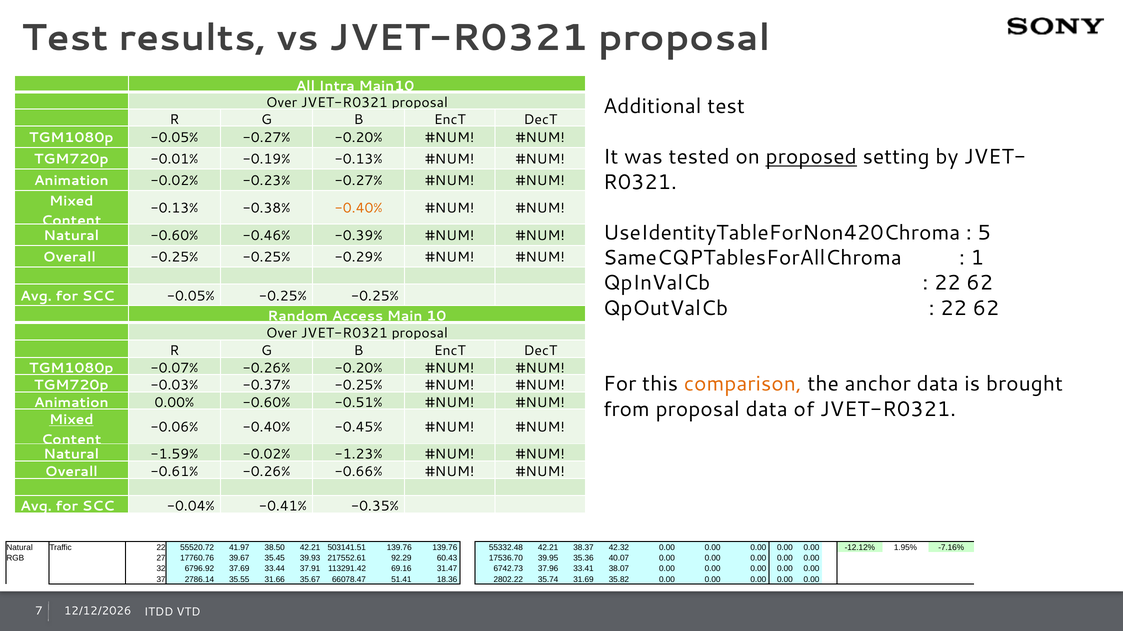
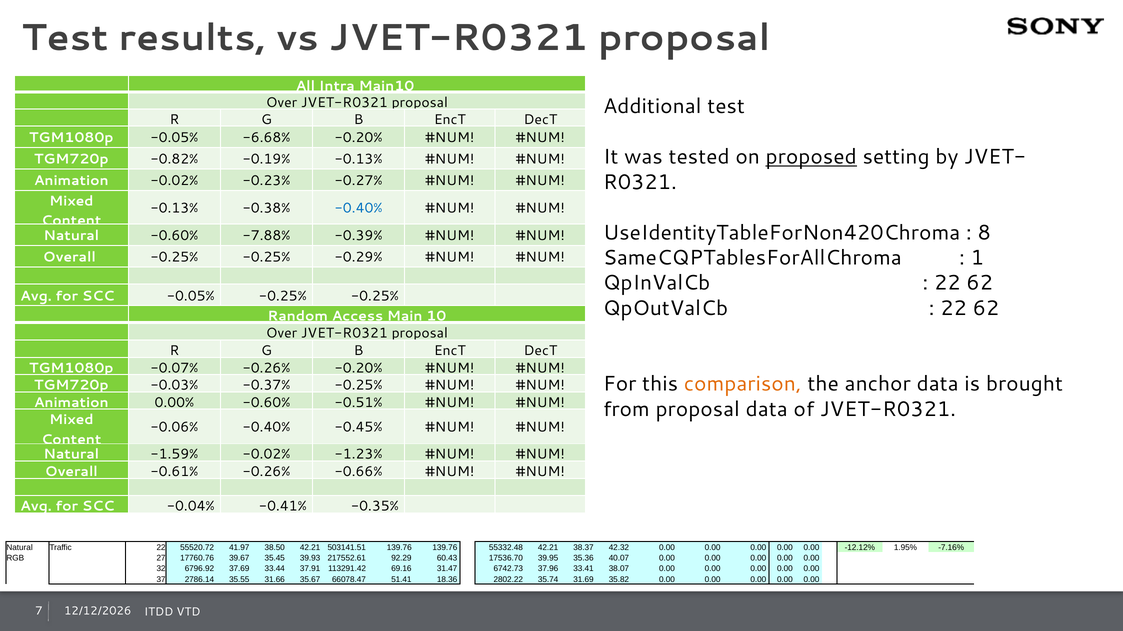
-0.05% -0.27%: -0.27% -> -6.68%
-0.01%: -0.01% -> -0.82%
-0.40% at (359, 208) colour: orange -> blue
5: 5 -> 8
-0.46%: -0.46% -> -7.88%
Mixed at (71, 420) underline: present -> none
